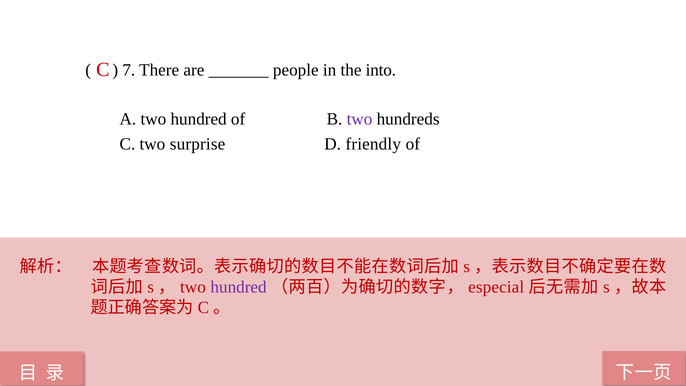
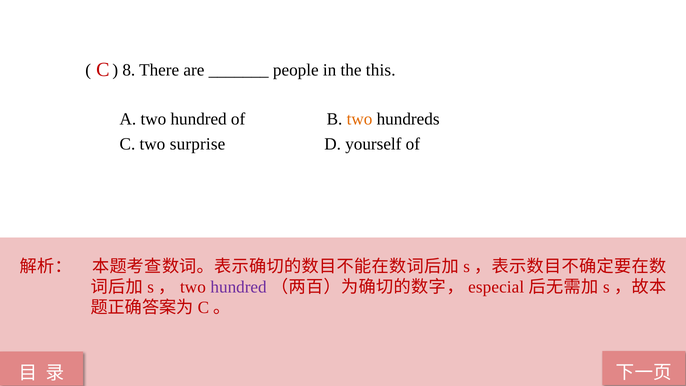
7: 7 -> 8
into: into -> this
two at (359, 119) colour: purple -> orange
friendly: friendly -> yourself
